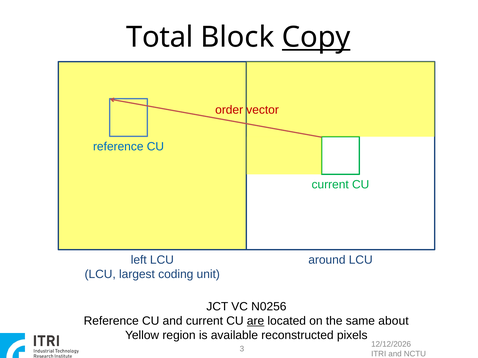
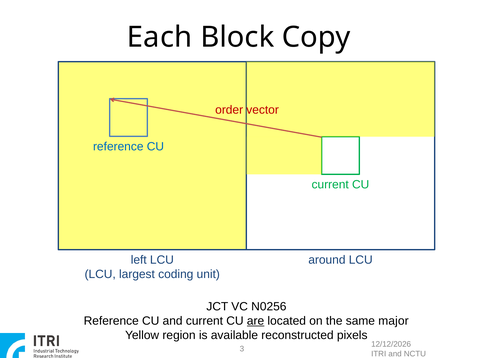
Total: Total -> Each
Copy underline: present -> none
about: about -> major
